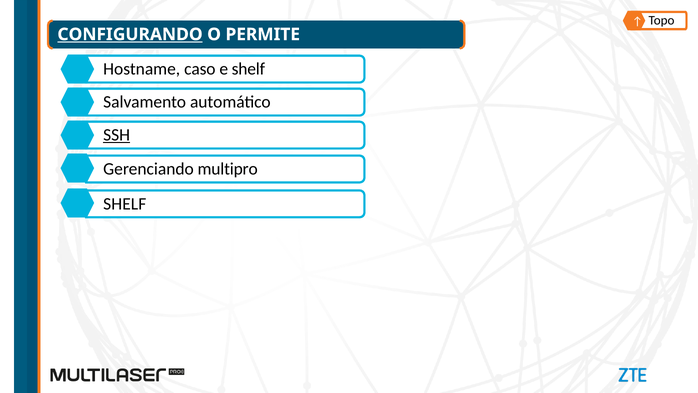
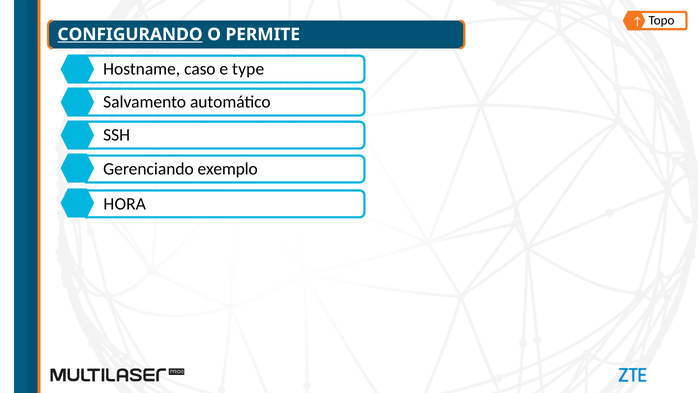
e shelf: shelf -> type
SSH underline: present -> none
multipro: multipro -> exemplo
SHELF at (125, 204): SHELF -> HORA
